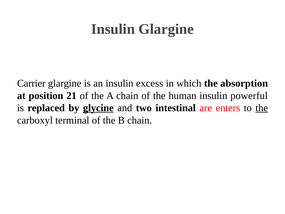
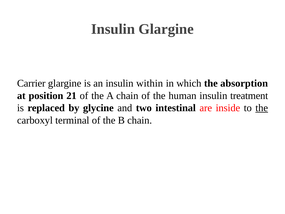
excess: excess -> within
powerful: powerful -> treatment
glycine underline: present -> none
enters: enters -> inside
